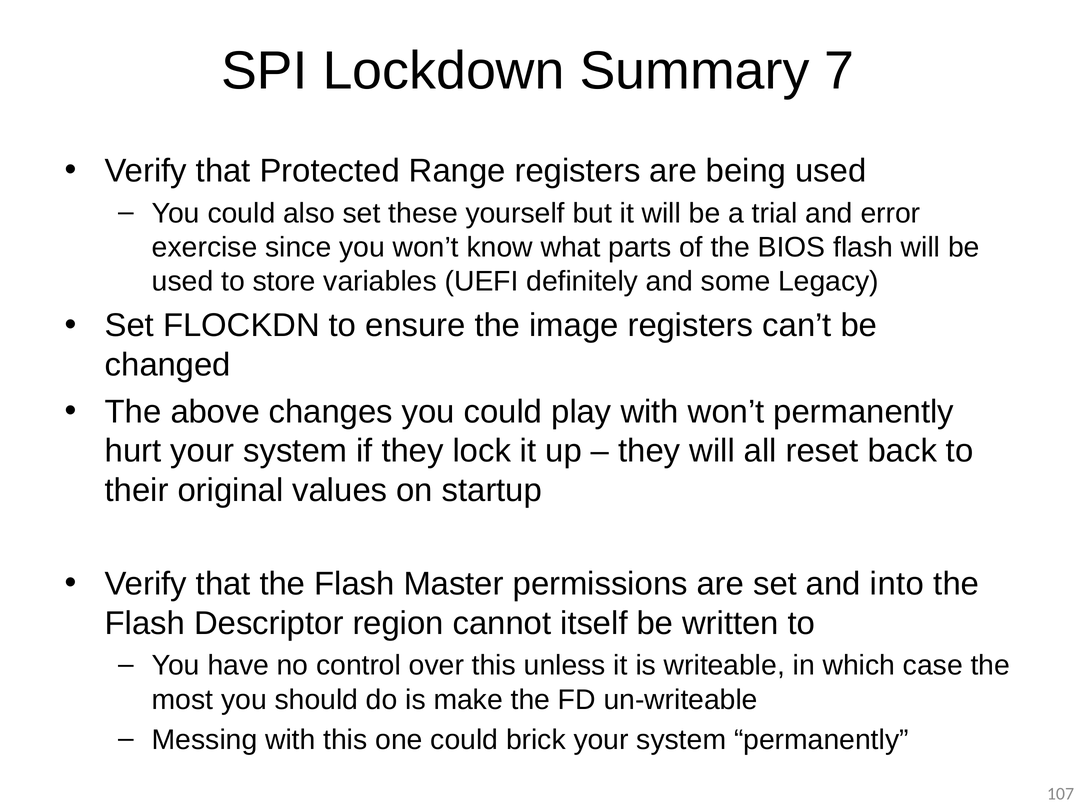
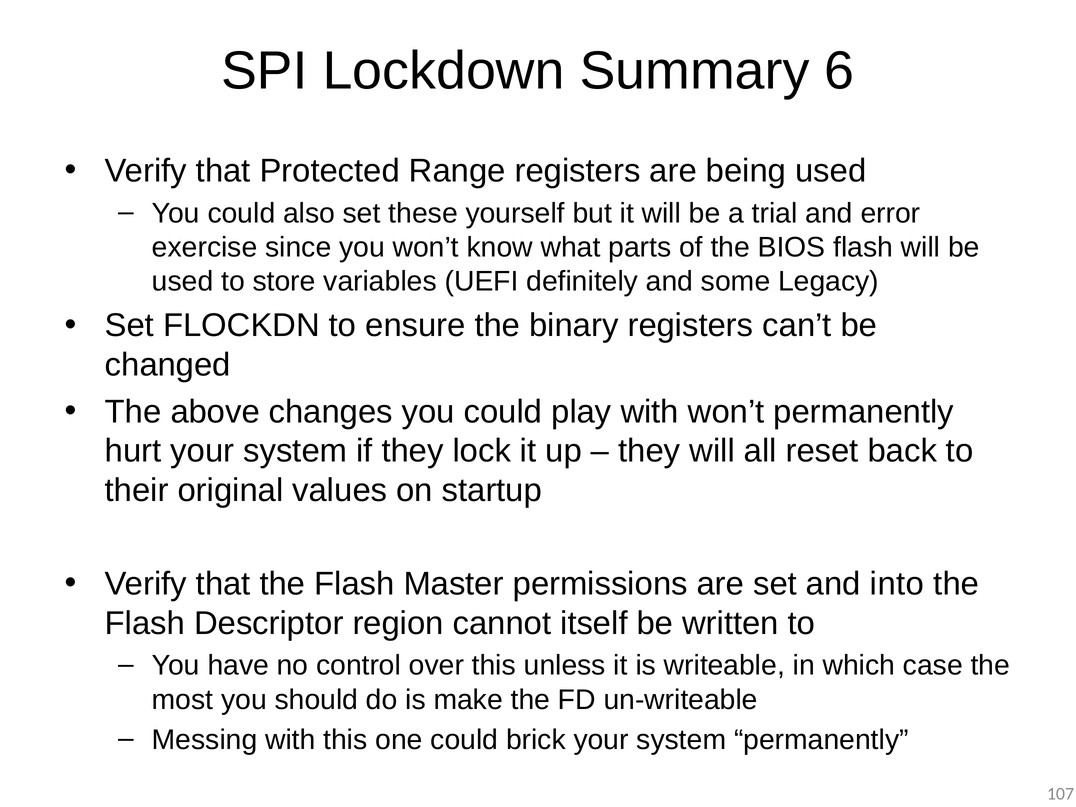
7: 7 -> 6
image: image -> binary
